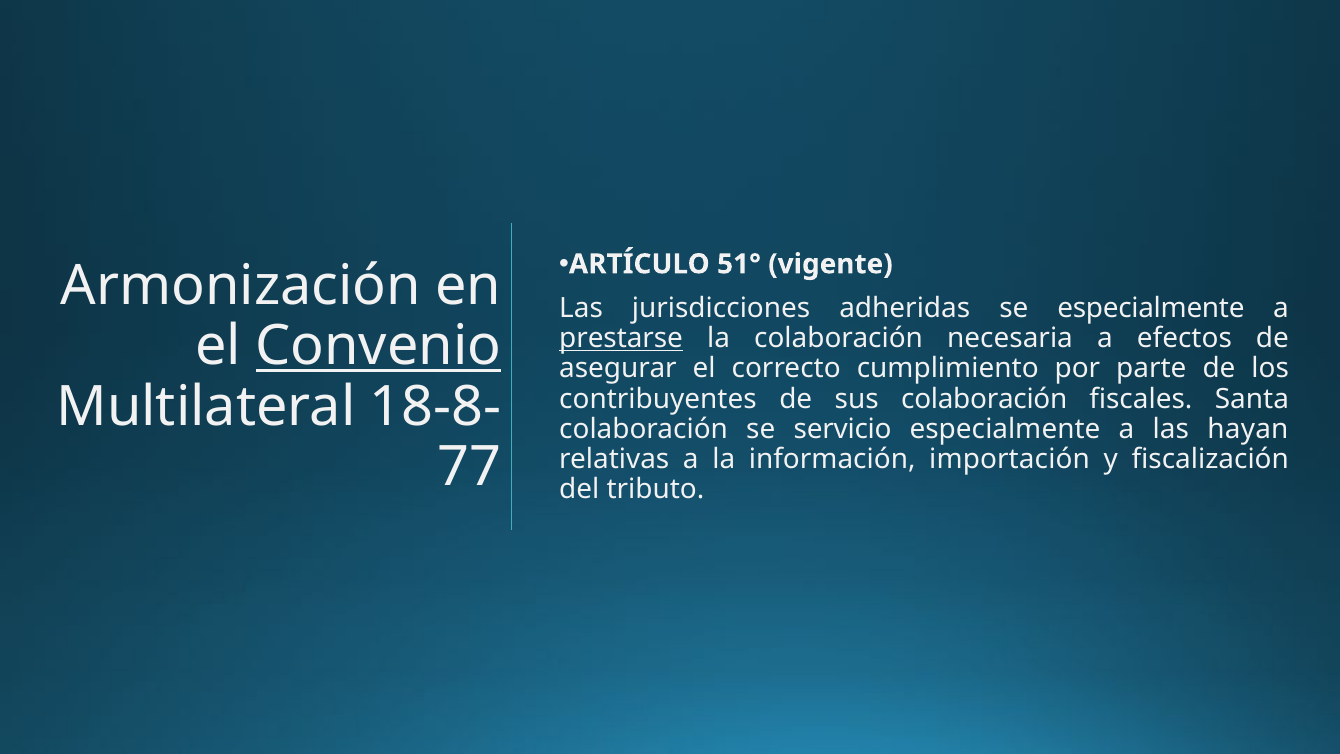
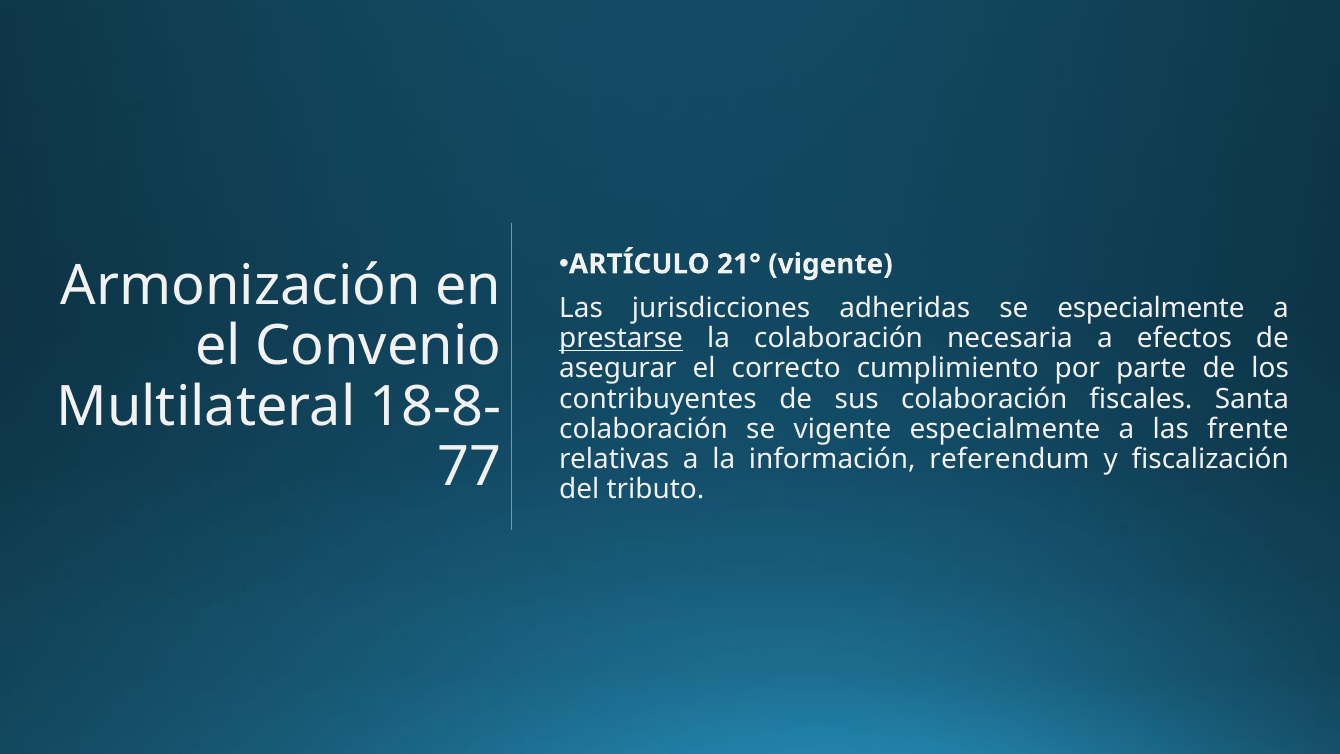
51°: 51° -> 21°
Convenio underline: present -> none
se servicio: servicio -> vigente
hayan: hayan -> frente
importación: importación -> referendum
